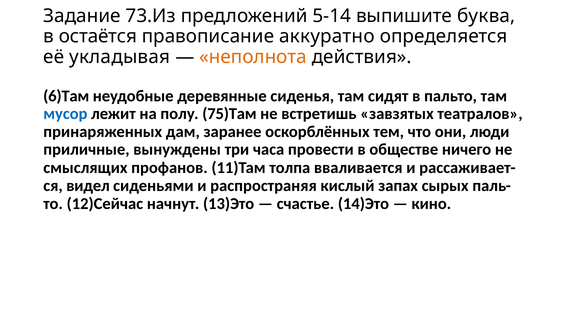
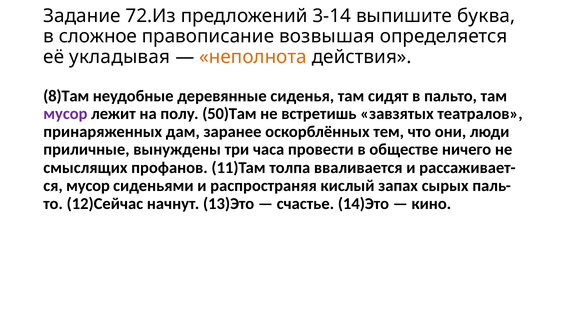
73.Из: 73.Из -> 72.Из
5-14: 5-14 -> 3-14
остаётся: остаётся -> сложное
аккуратно: аккуратно -> возвышая
6)Там: 6)Там -> 8)Там
мусор at (65, 114) colour: blue -> purple
75)Там: 75)Там -> 50)Там
видел at (88, 186): видел -> мусор
